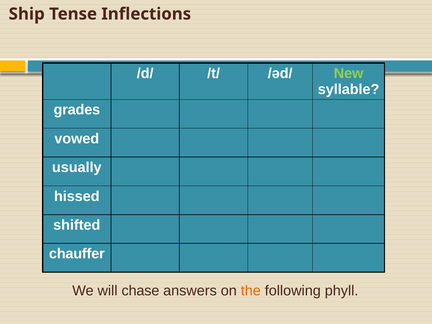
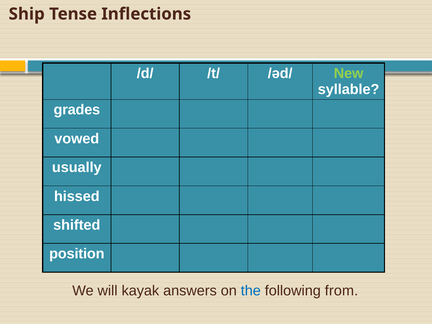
chauffer: chauffer -> position
chase: chase -> kayak
the colour: orange -> blue
phyll: phyll -> from
